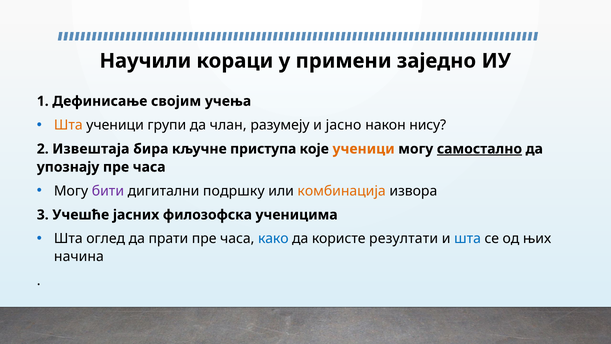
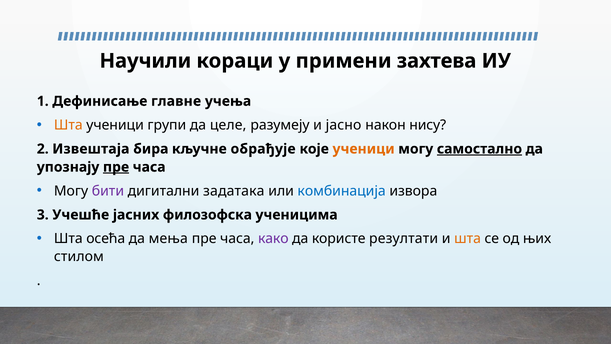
заједно: заједно -> захтева
својим: својим -> главне
члан: члан -> целе
приступа: приступа -> обрађује
пре at (116, 167) underline: none -> present
подршку: подршку -> задатака
комбинација colour: orange -> blue
оглед: оглед -> осећа
прати: прати -> мења
како colour: blue -> purple
шта at (468, 238) colour: blue -> orange
начина: начина -> стилом
